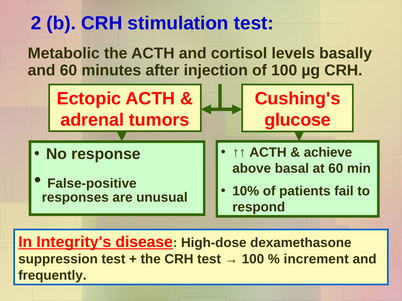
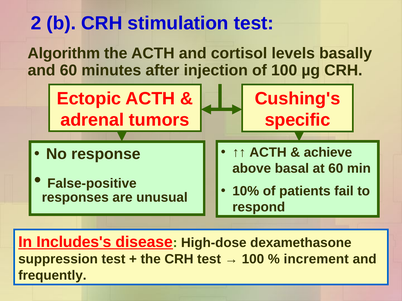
Metabolic: Metabolic -> Algorithm
glucose: glucose -> specific
Integrity's: Integrity's -> Includes's
